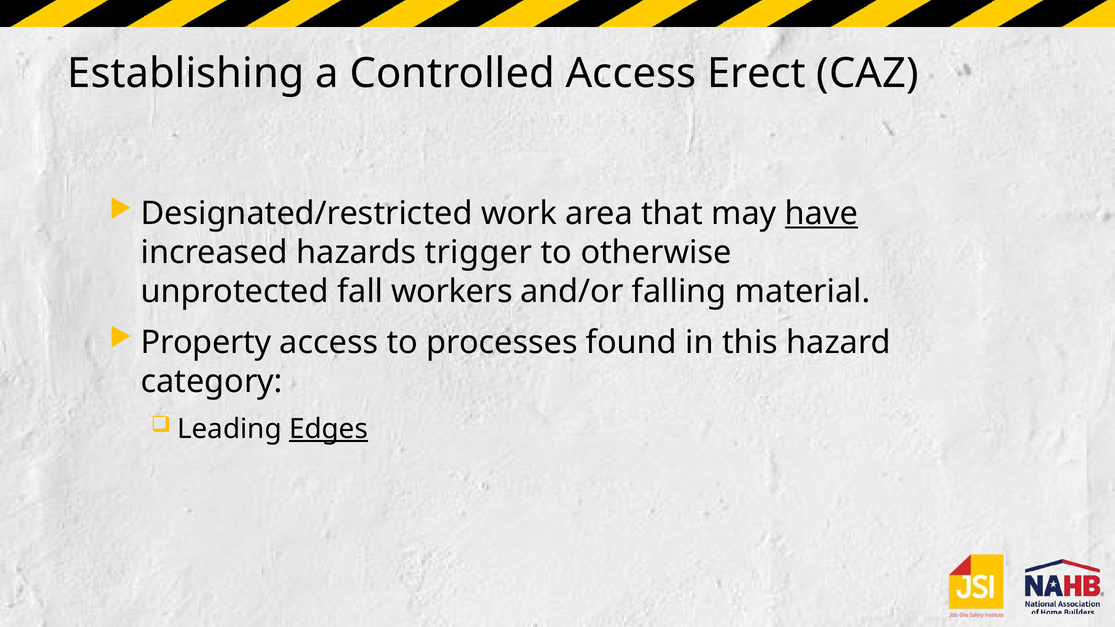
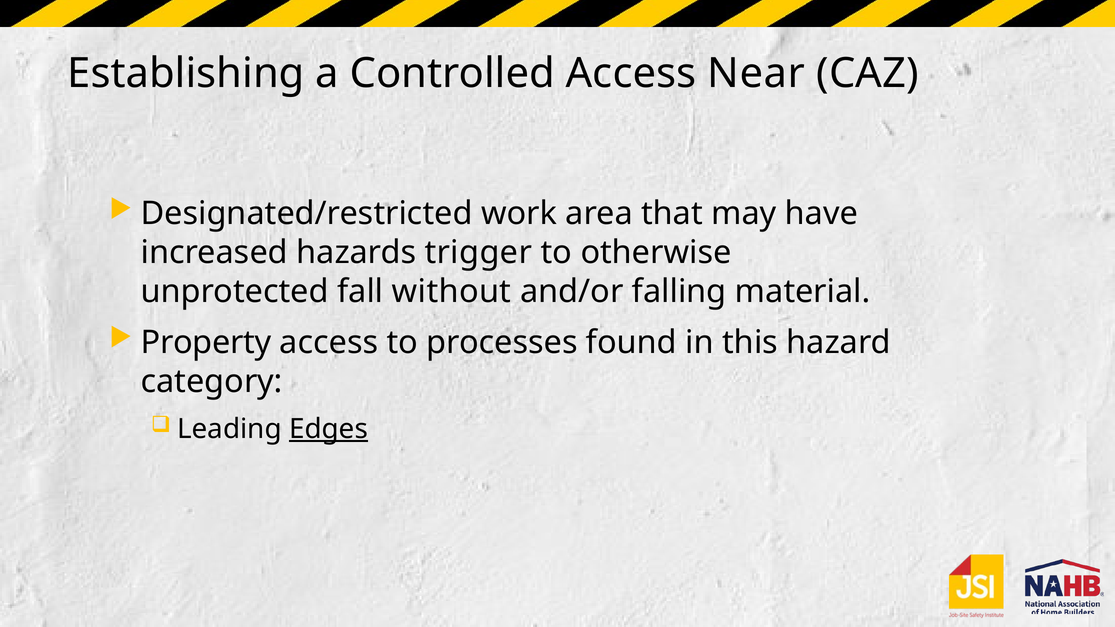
Erect: Erect -> Near
have underline: present -> none
workers: workers -> without
